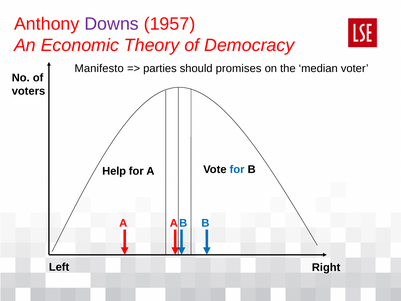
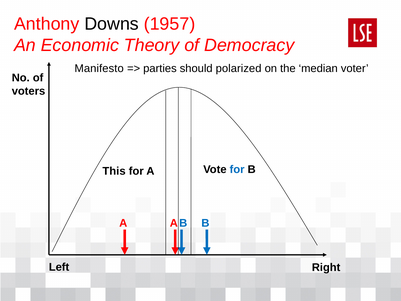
Downs colour: purple -> black
promises: promises -> polarized
Help: Help -> This
